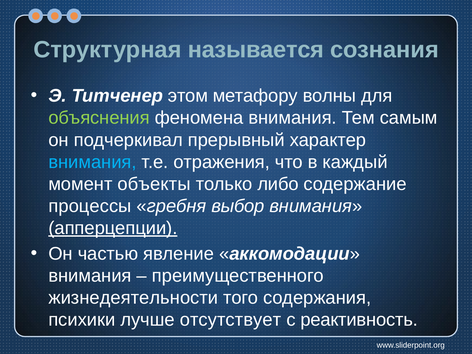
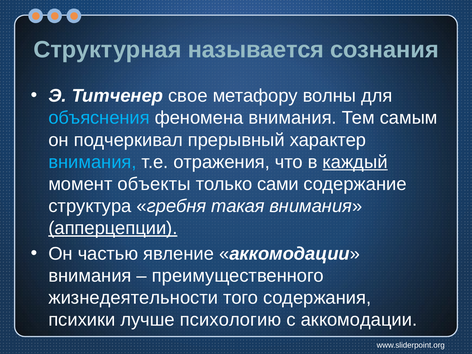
этом: этом -> свое
объяснения colour: light green -> light blue
каждый underline: none -> present
либо: либо -> сами
процессы: процессы -> структура
выбор: выбор -> такая
отсутствует: отсутствует -> психологию
с реактивность: реактивность -> аккомодации
